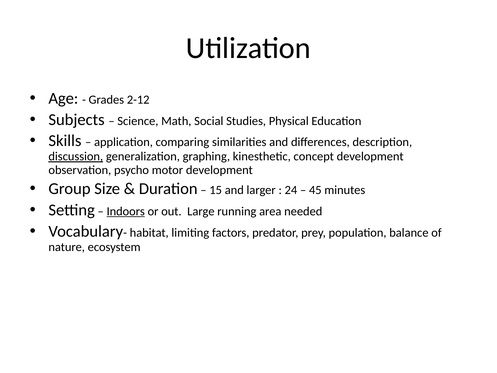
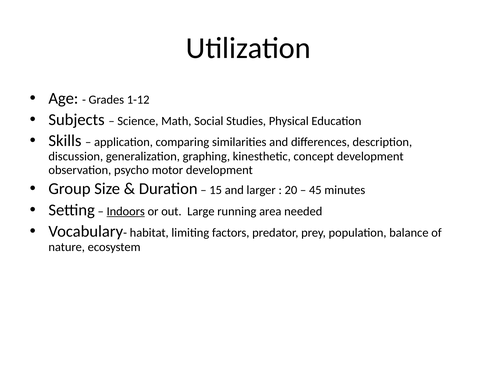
2-12: 2-12 -> 1-12
discussion underline: present -> none
24: 24 -> 20
